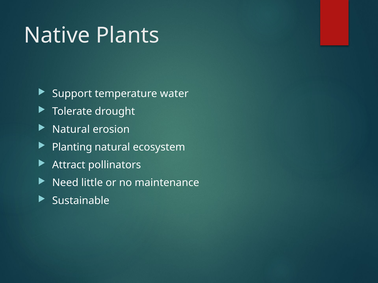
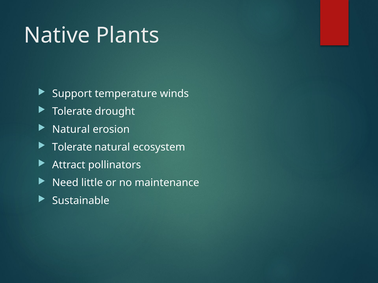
water: water -> winds
Planting at (72, 147): Planting -> Tolerate
